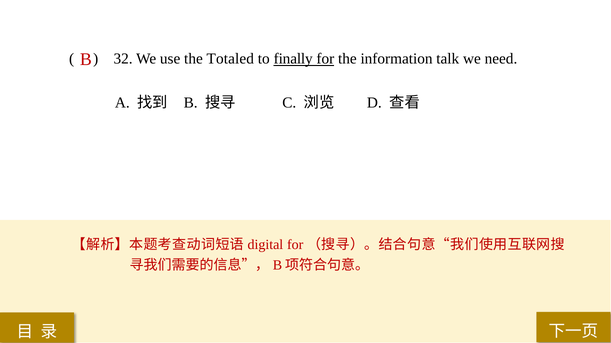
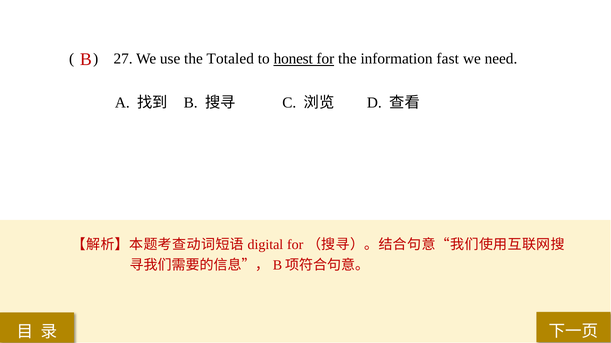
32: 32 -> 27
finally: finally -> honest
talk: talk -> fast
